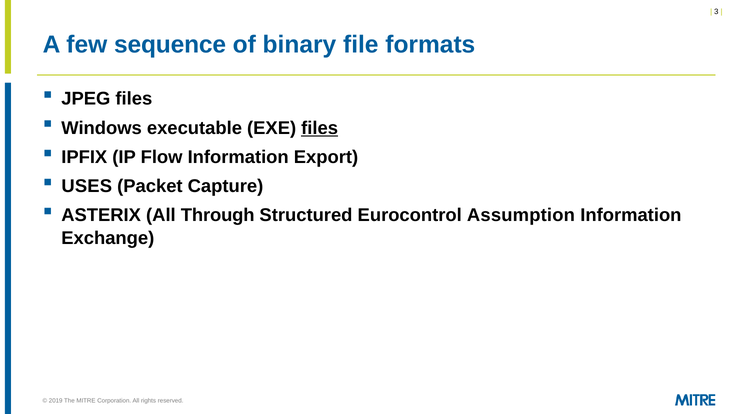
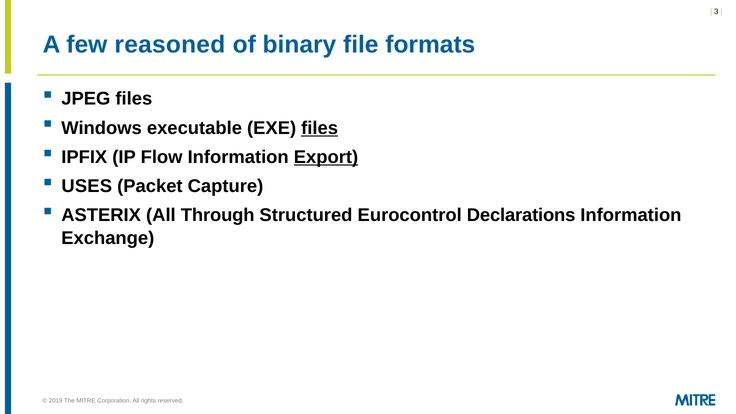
sequence: sequence -> reasoned
Export underline: none -> present
Assumption: Assumption -> Declarations
